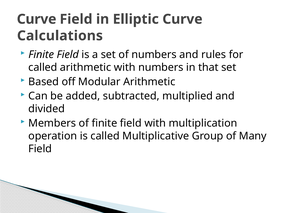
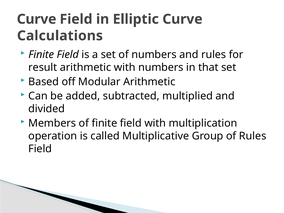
called at (43, 67): called -> result
of Many: Many -> Rules
